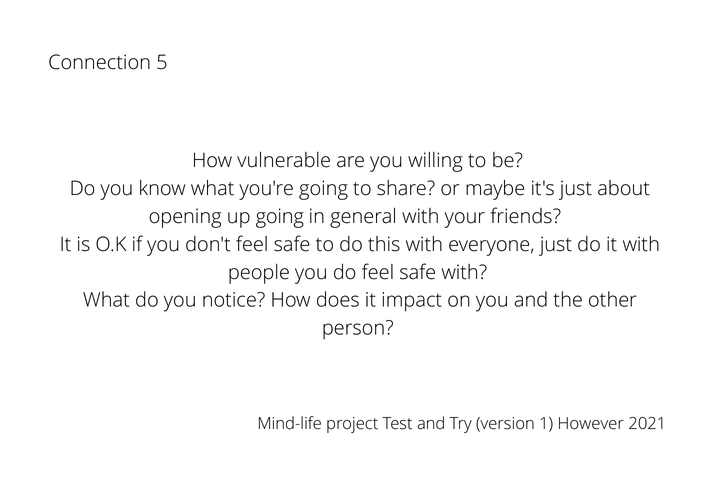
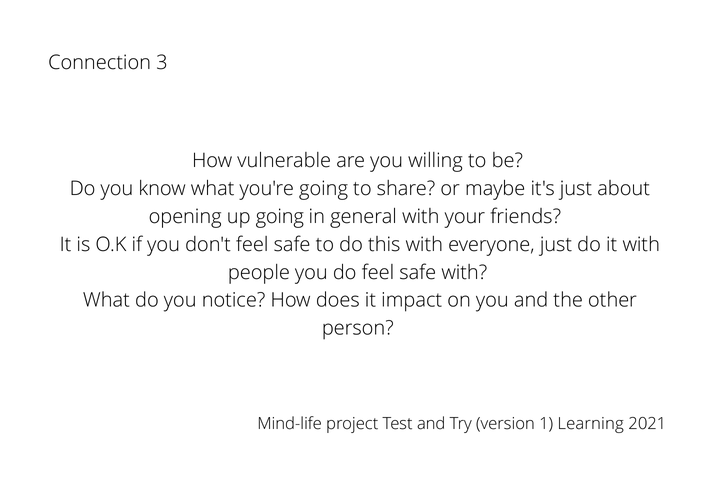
5: 5 -> 3
However: However -> Learning
